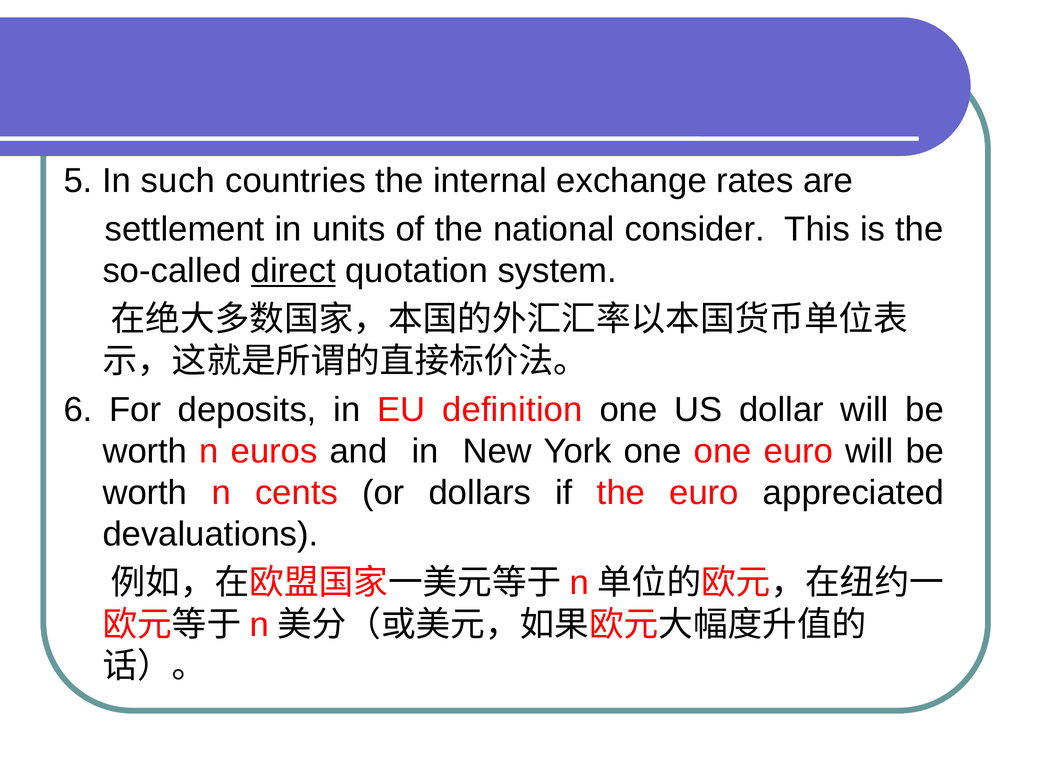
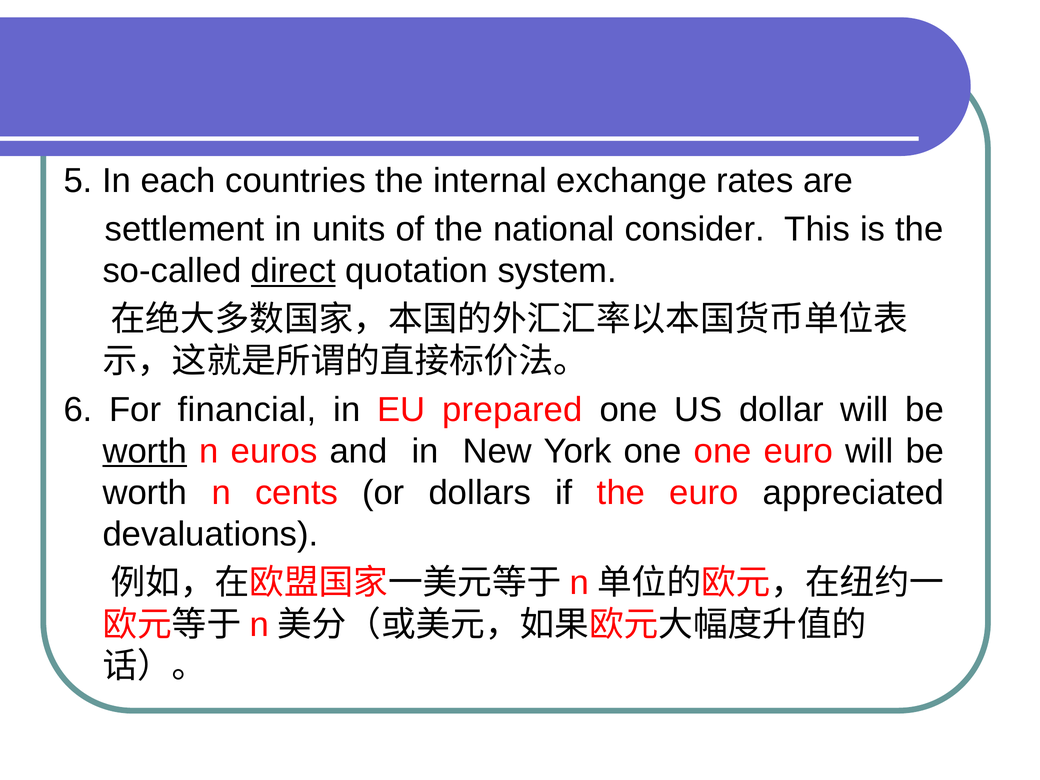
such: such -> each
deposits: deposits -> financial
definition: definition -> prepared
worth at (145, 451) underline: none -> present
